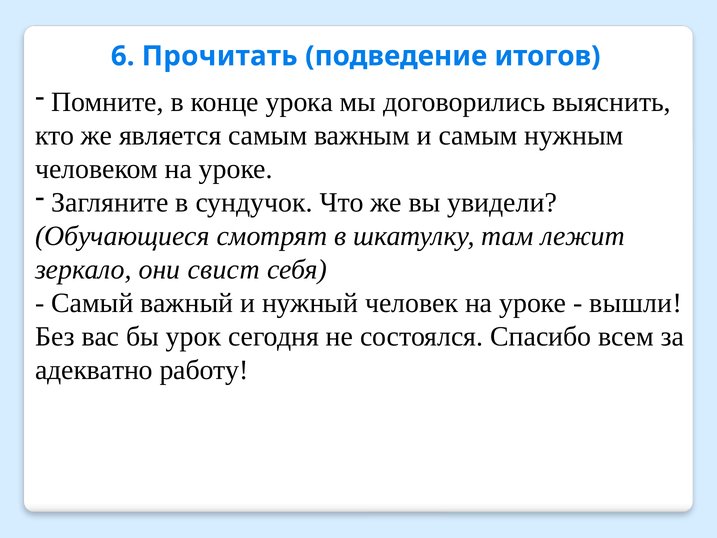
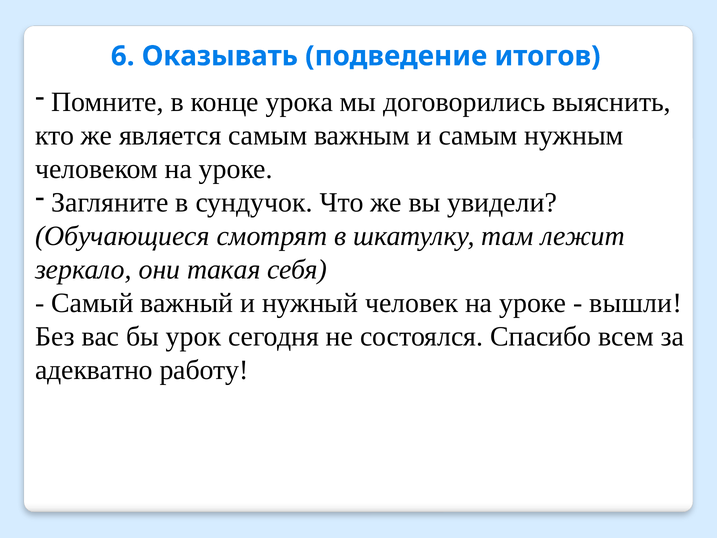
Прочитать: Прочитать -> Оказывать
свист: свист -> такая
